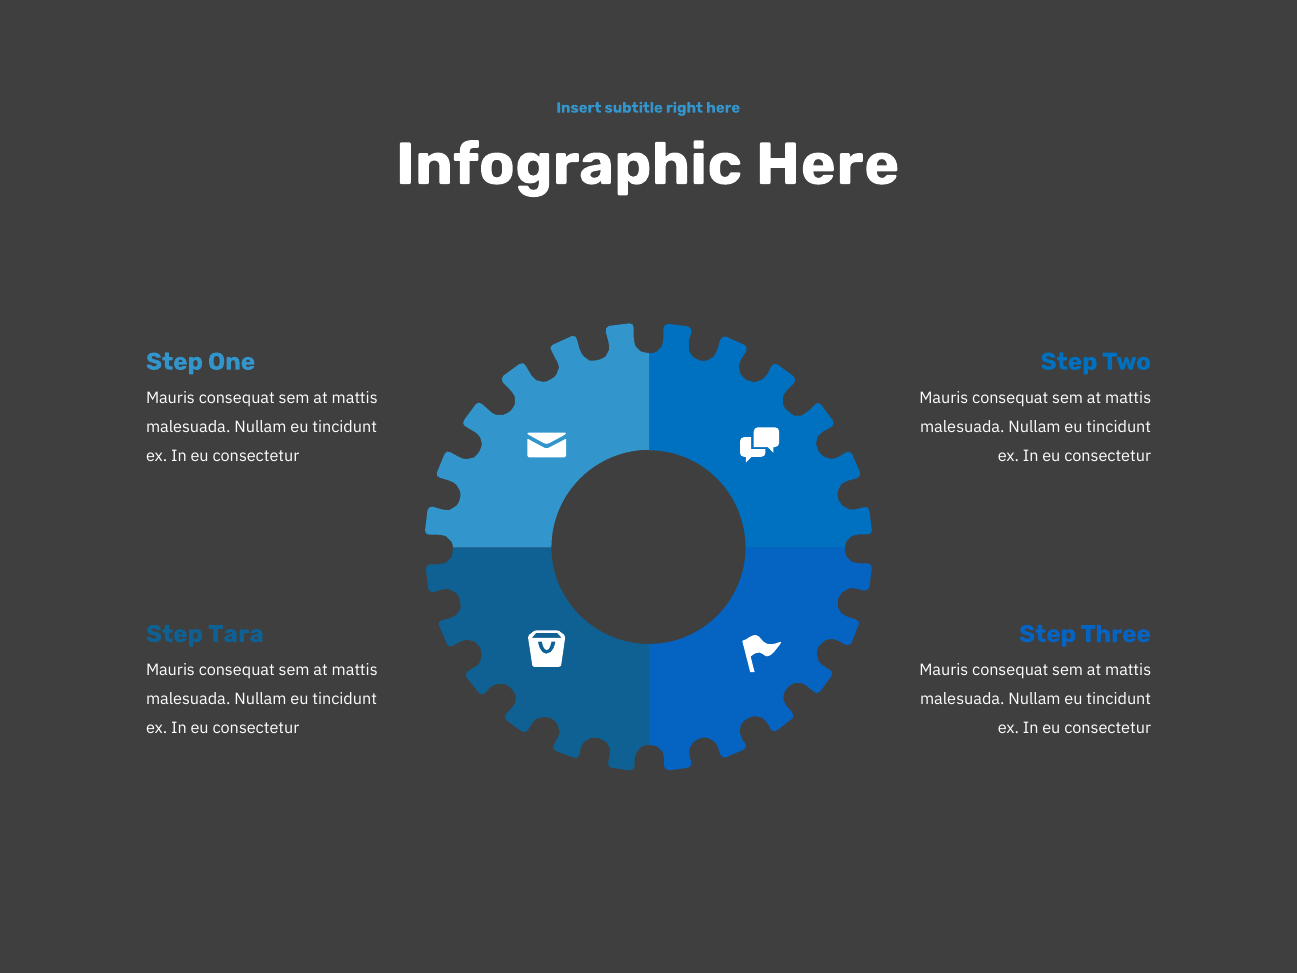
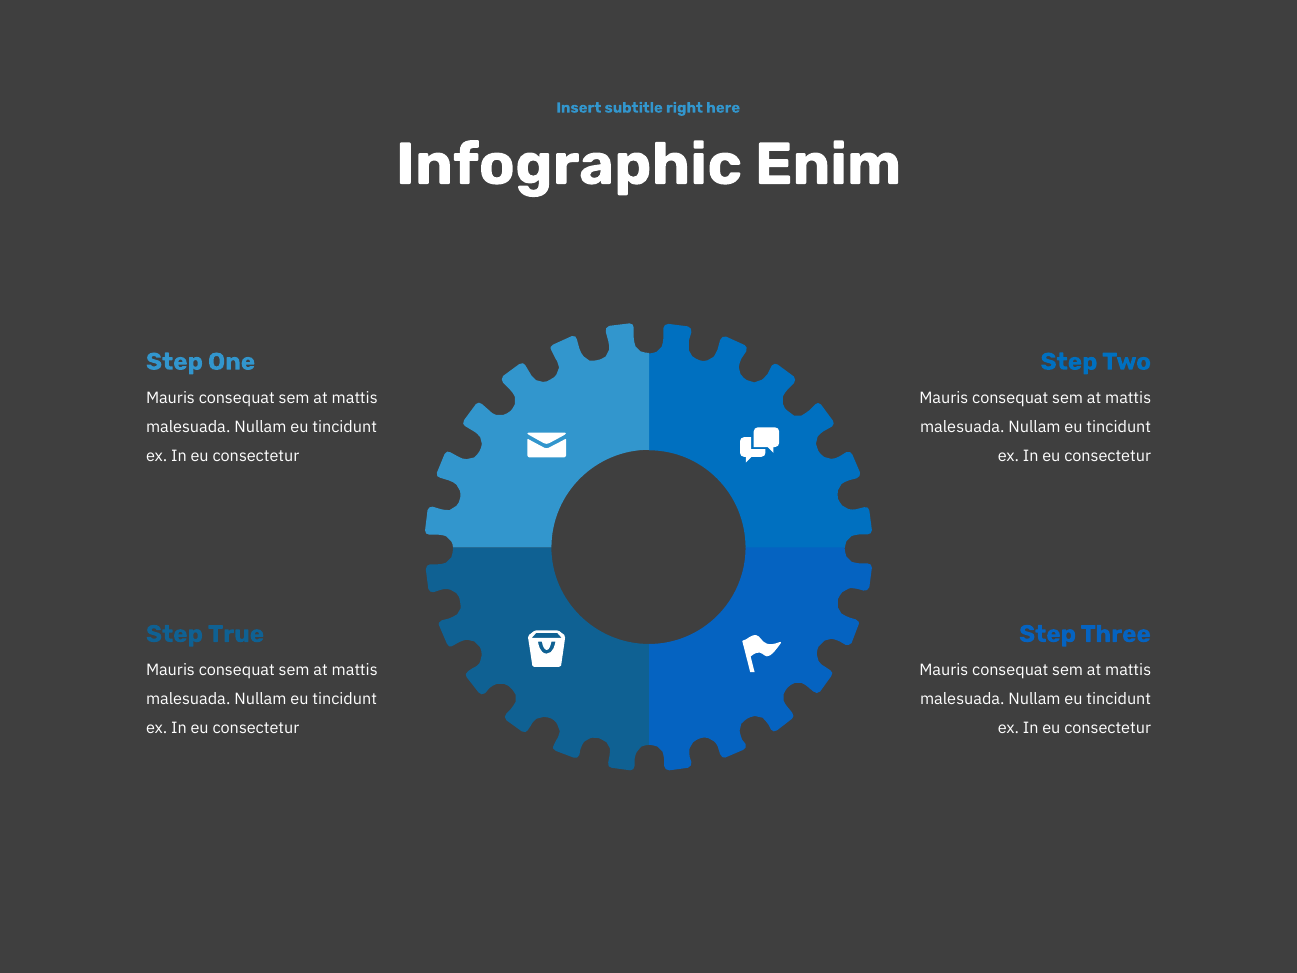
Infographic Here: Here -> Enim
Tara: Tara -> True
